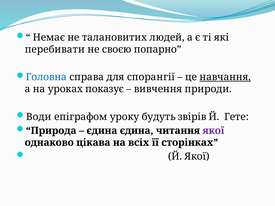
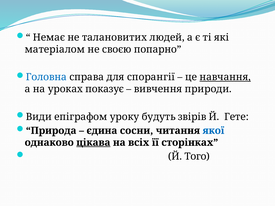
перебивати: перебивати -> матеріалом
Води: Води -> Види
єдина єдина: єдина -> сосни
якої at (213, 131) colour: purple -> blue
цікава underline: none -> present
Й Якої: Якої -> Того
